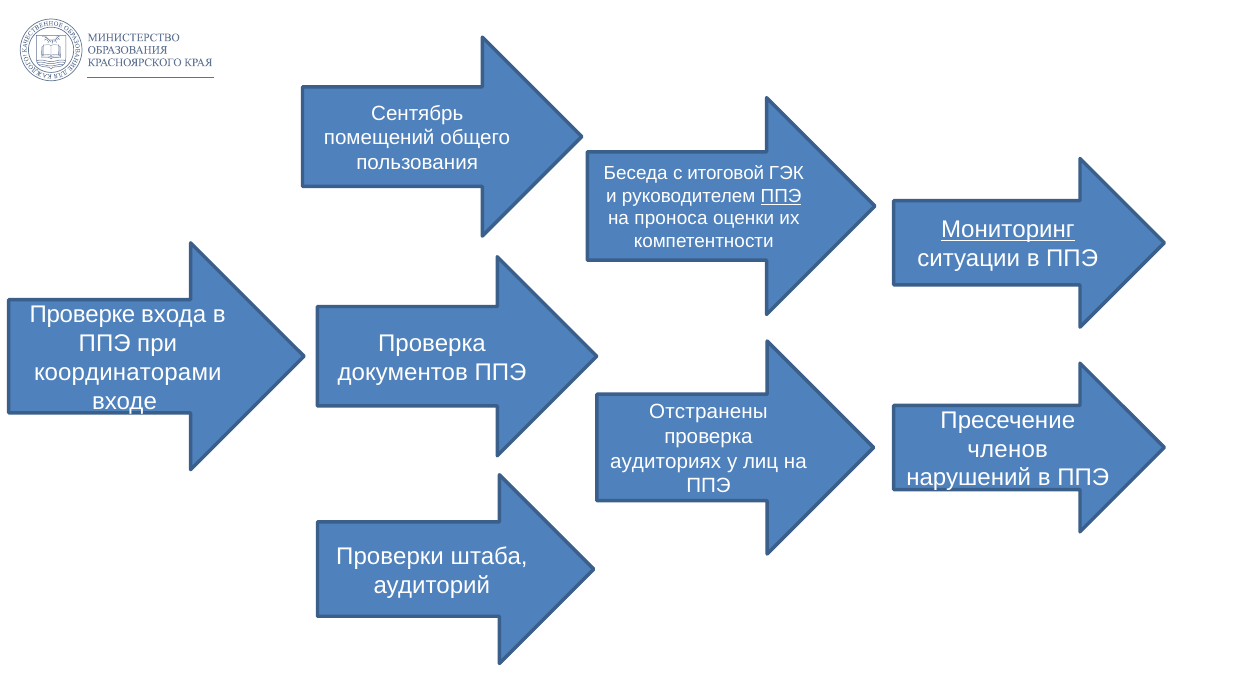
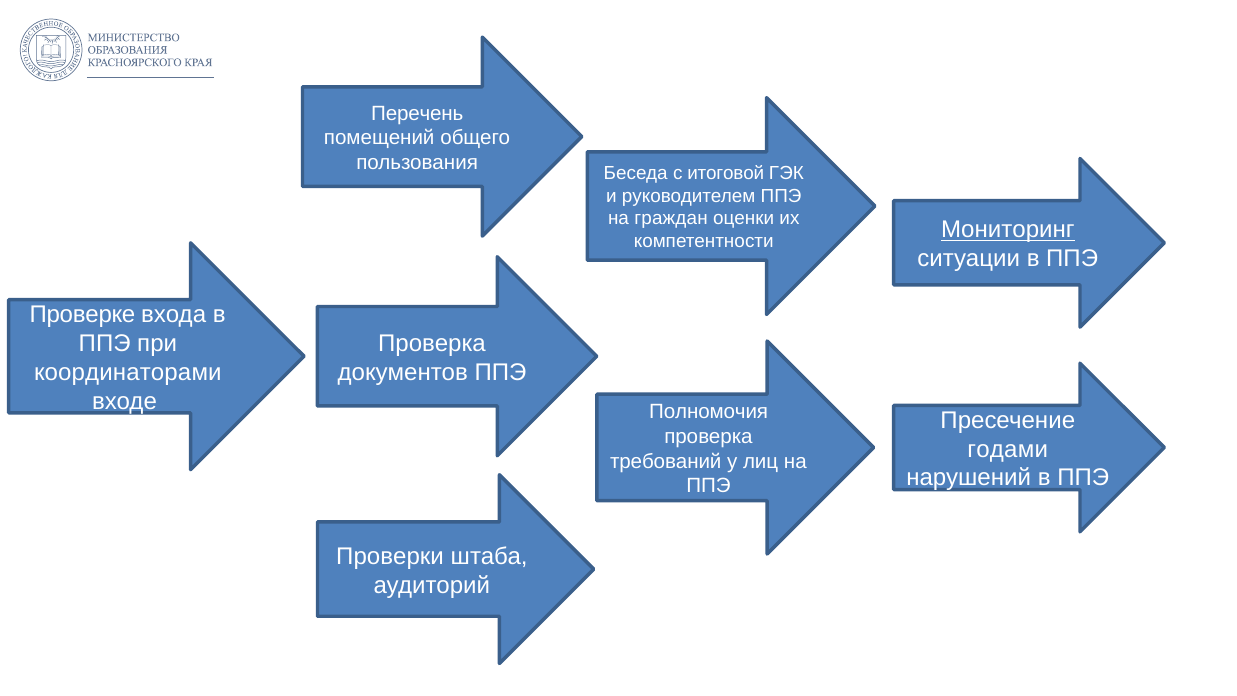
Сентябрь: Сентябрь -> Перечень
ППЭ at (781, 196) underline: present -> none
проноса: проноса -> граждан
Отстранены: Отстранены -> Полномочия
членов: членов -> годами
аудиториях: аудиториях -> требований
